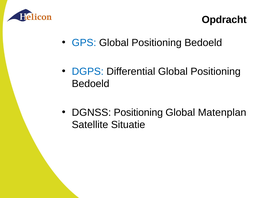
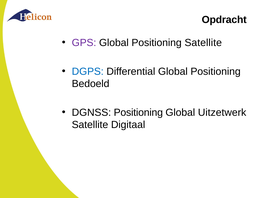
GPS colour: blue -> purple
Bedoeld at (203, 43): Bedoeld -> Satellite
Matenplan: Matenplan -> Uitzetwerk
Situatie: Situatie -> Digitaal
